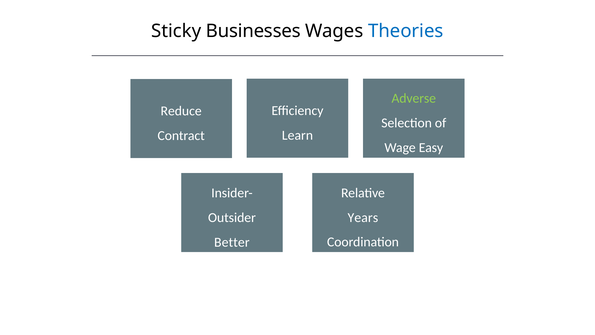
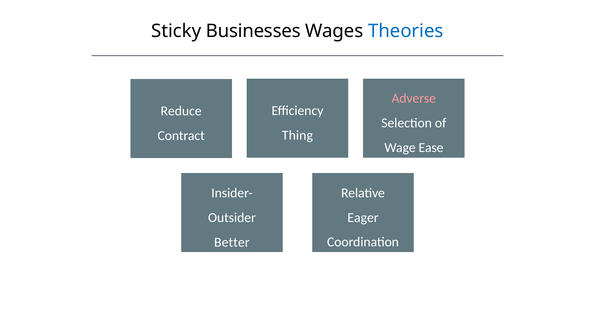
Adverse colour: light green -> pink
Learn: Learn -> Thing
Easy: Easy -> Ease
Years: Years -> Eager
